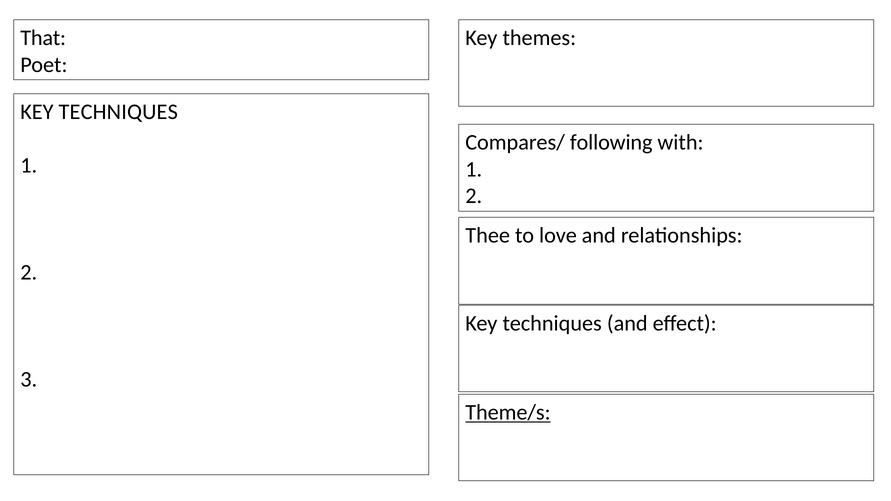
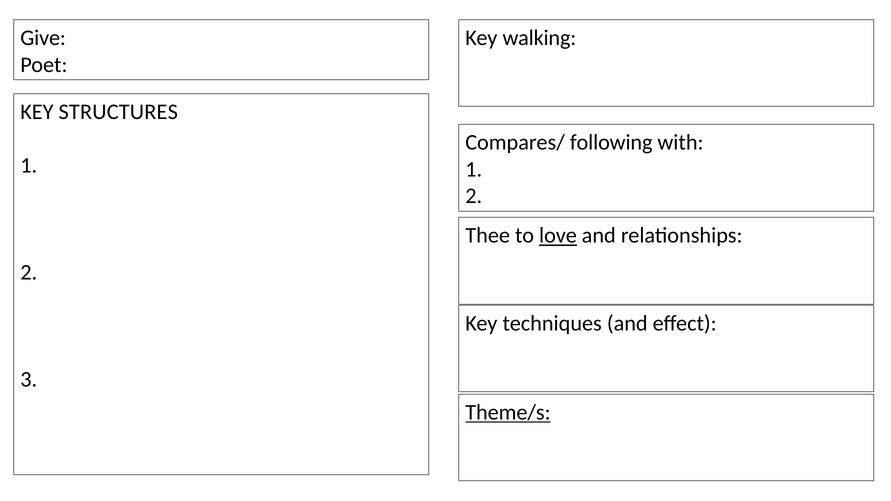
That: That -> Give
themes: themes -> walking
TECHNIQUES at (118, 112): TECHNIQUES -> STRUCTURES
love underline: none -> present
